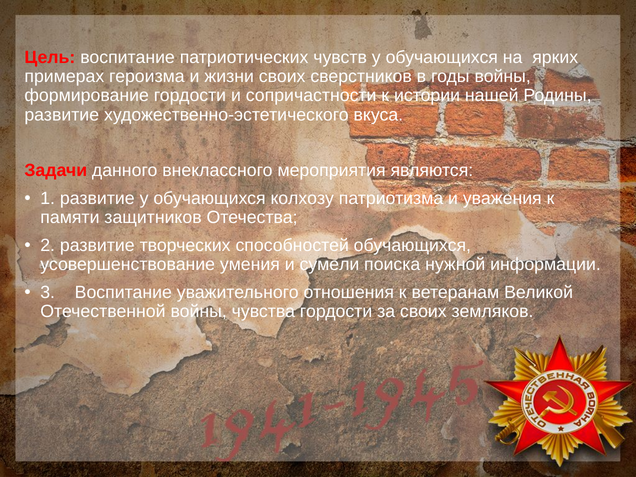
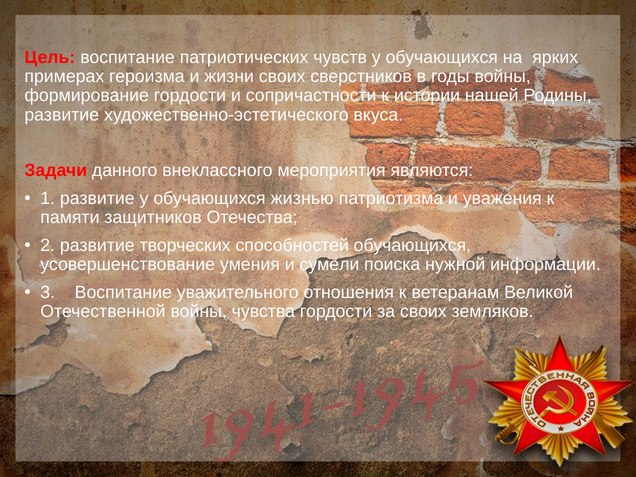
колхозу: колхозу -> жизнью
